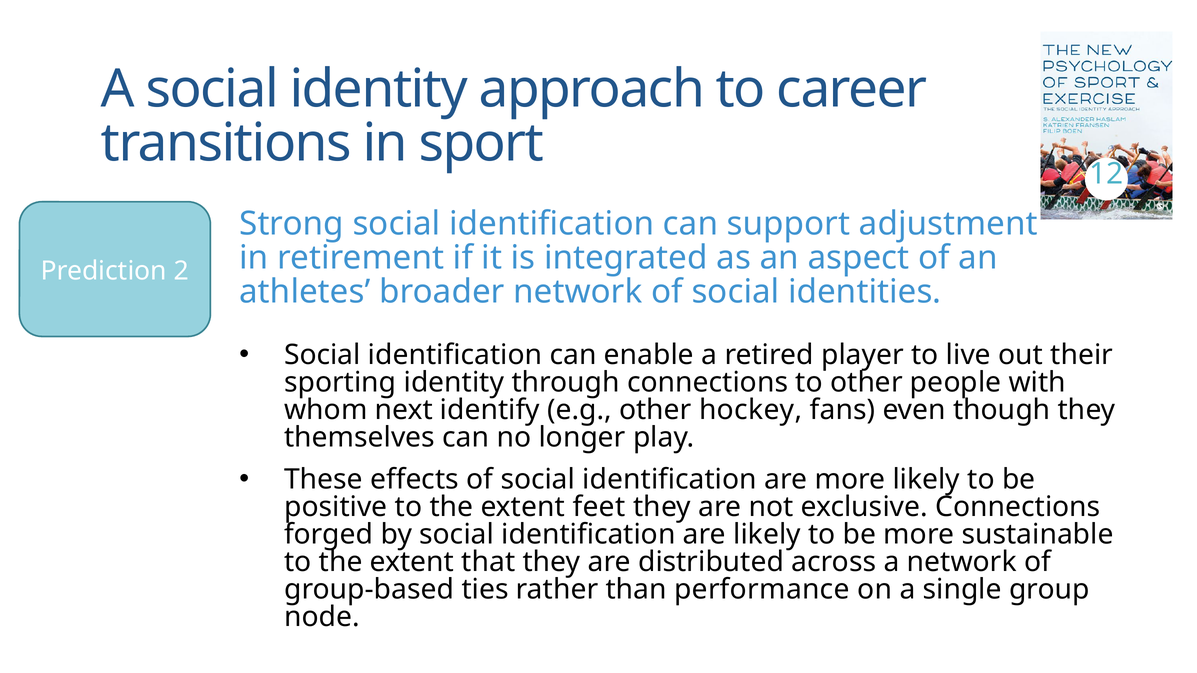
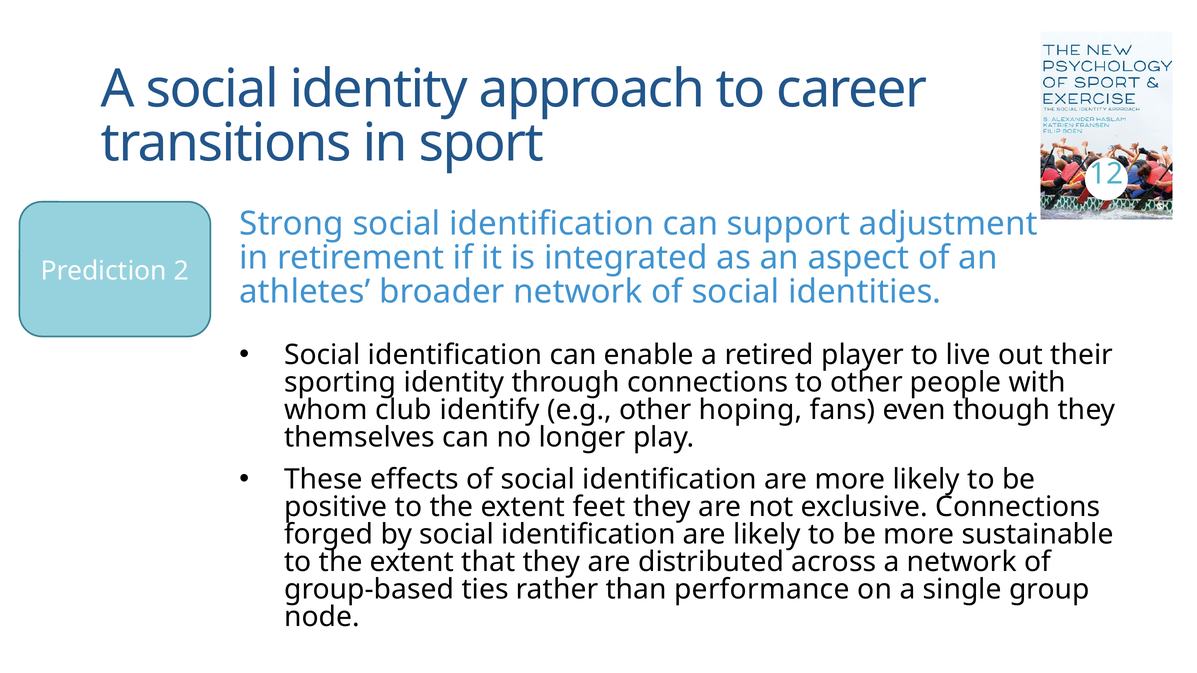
next: next -> club
hockey: hockey -> hoping
